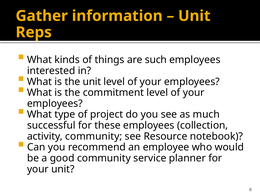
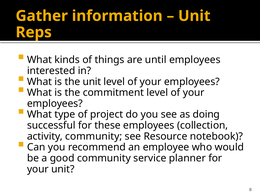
such: such -> until
much: much -> doing
